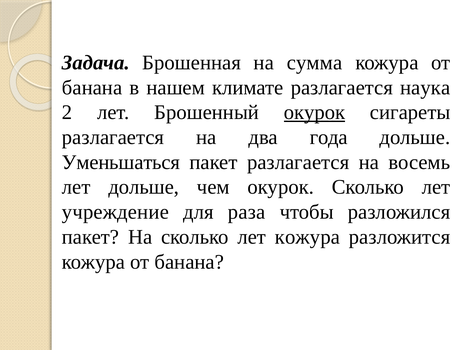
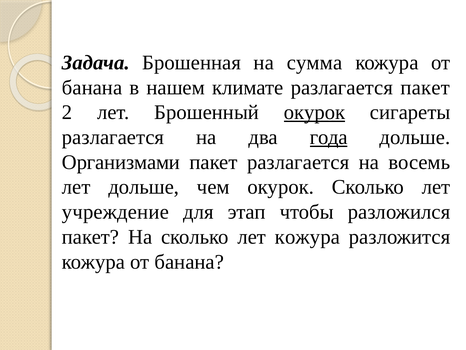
разлагается наука: наука -> пакет
года underline: none -> present
Уменьшаться: Уменьшаться -> Организмами
раза: раза -> этап
